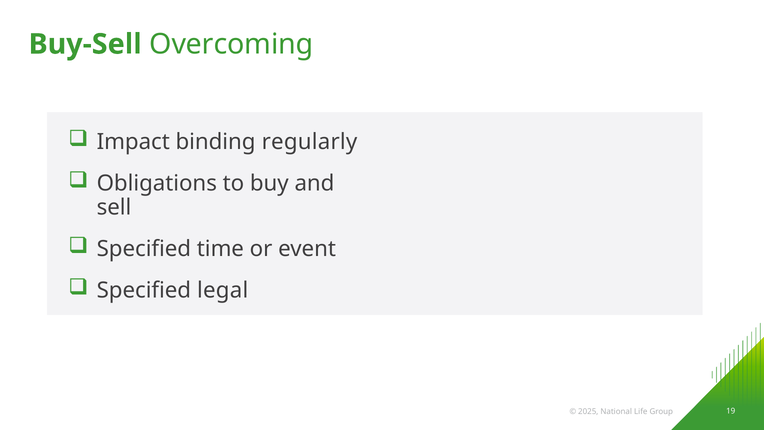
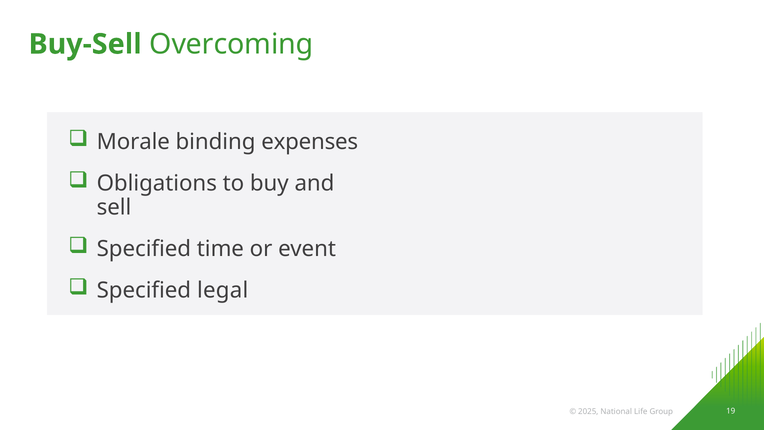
Impact: Impact -> Morale
regularly: regularly -> expenses
